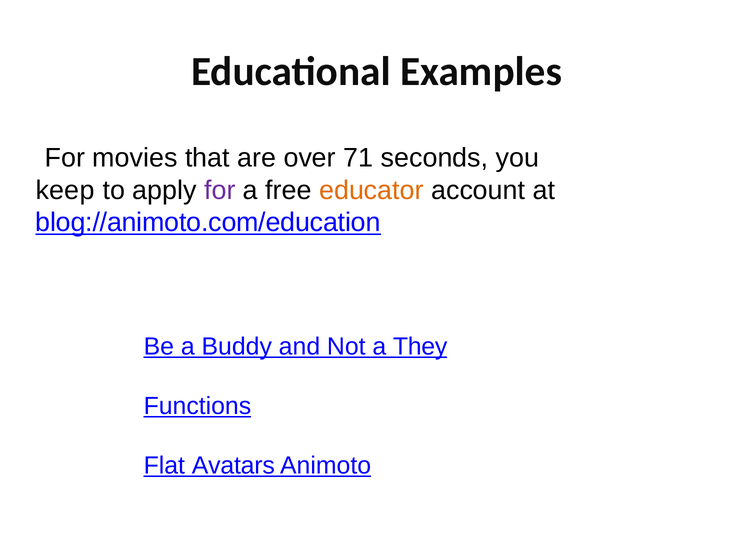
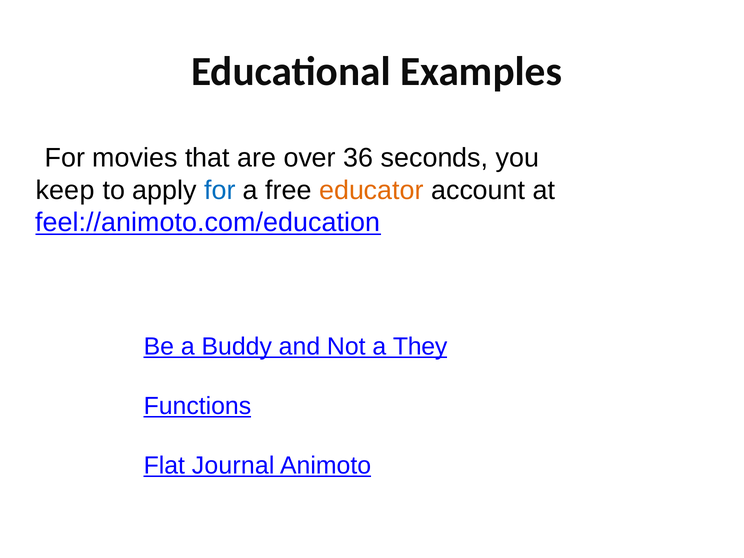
71: 71 -> 36
for at (220, 190) colour: purple -> blue
blog://animoto.com/education: blog://animoto.com/education -> feel://animoto.com/education
Avatars: Avatars -> Journal
